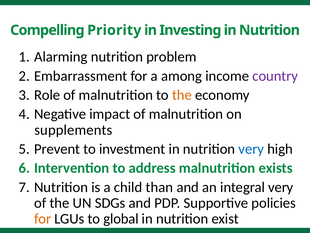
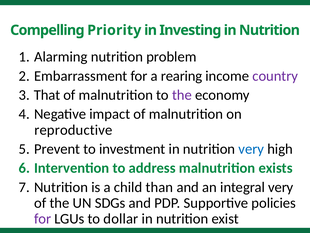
among: among -> rearing
Role: Role -> That
the at (182, 95) colour: orange -> purple
supplements: supplements -> reproductive
for at (43, 218) colour: orange -> purple
global: global -> dollar
